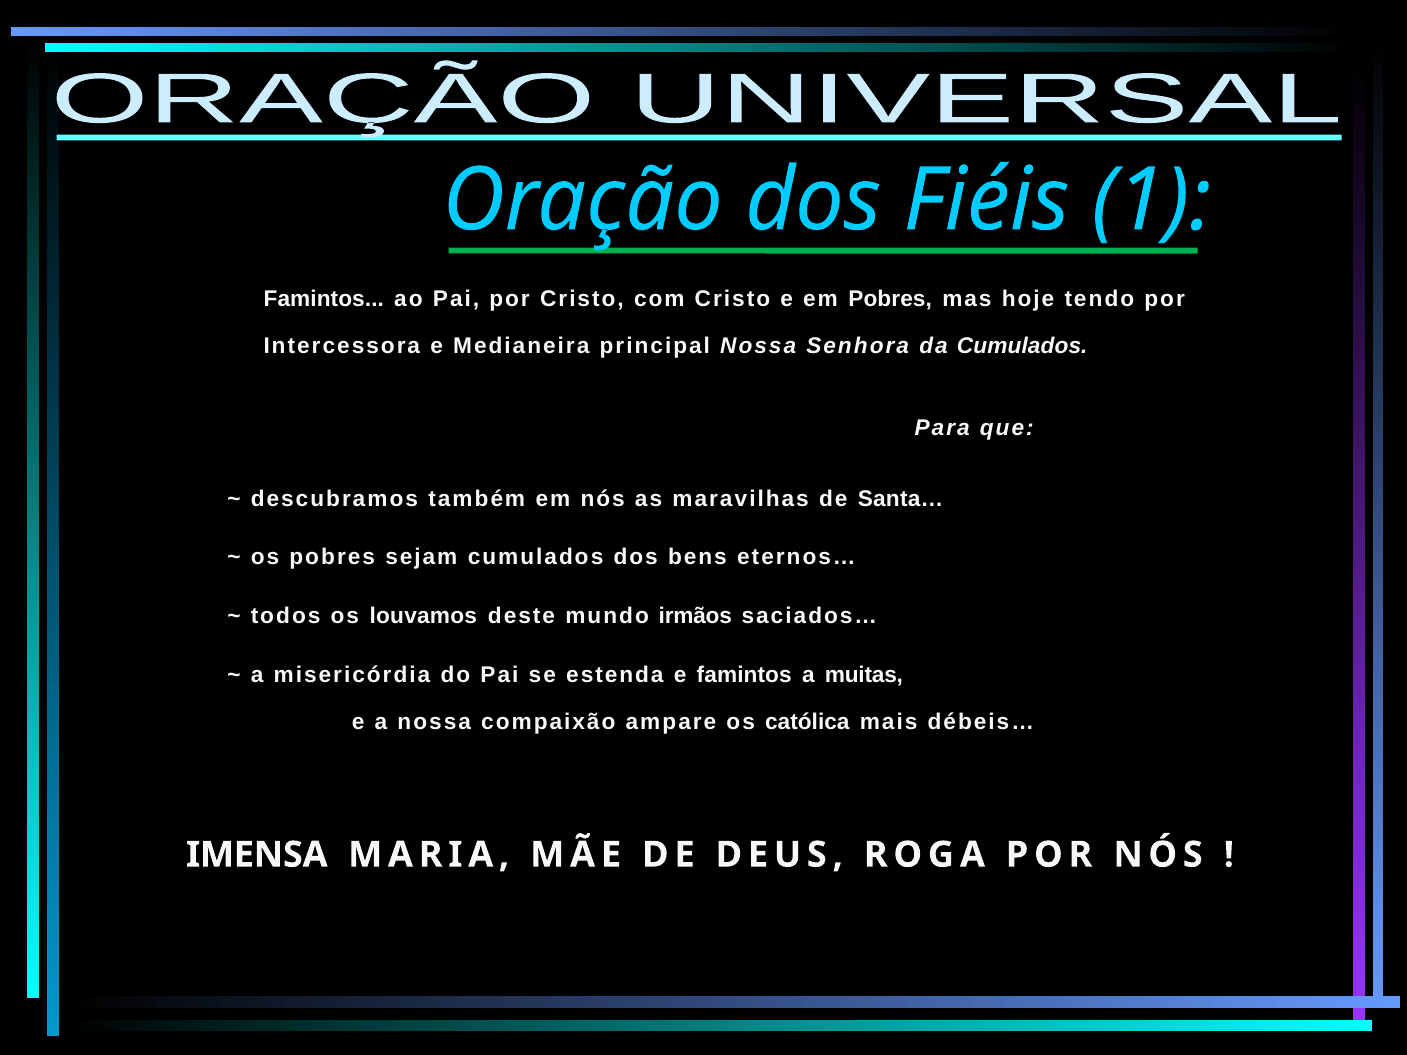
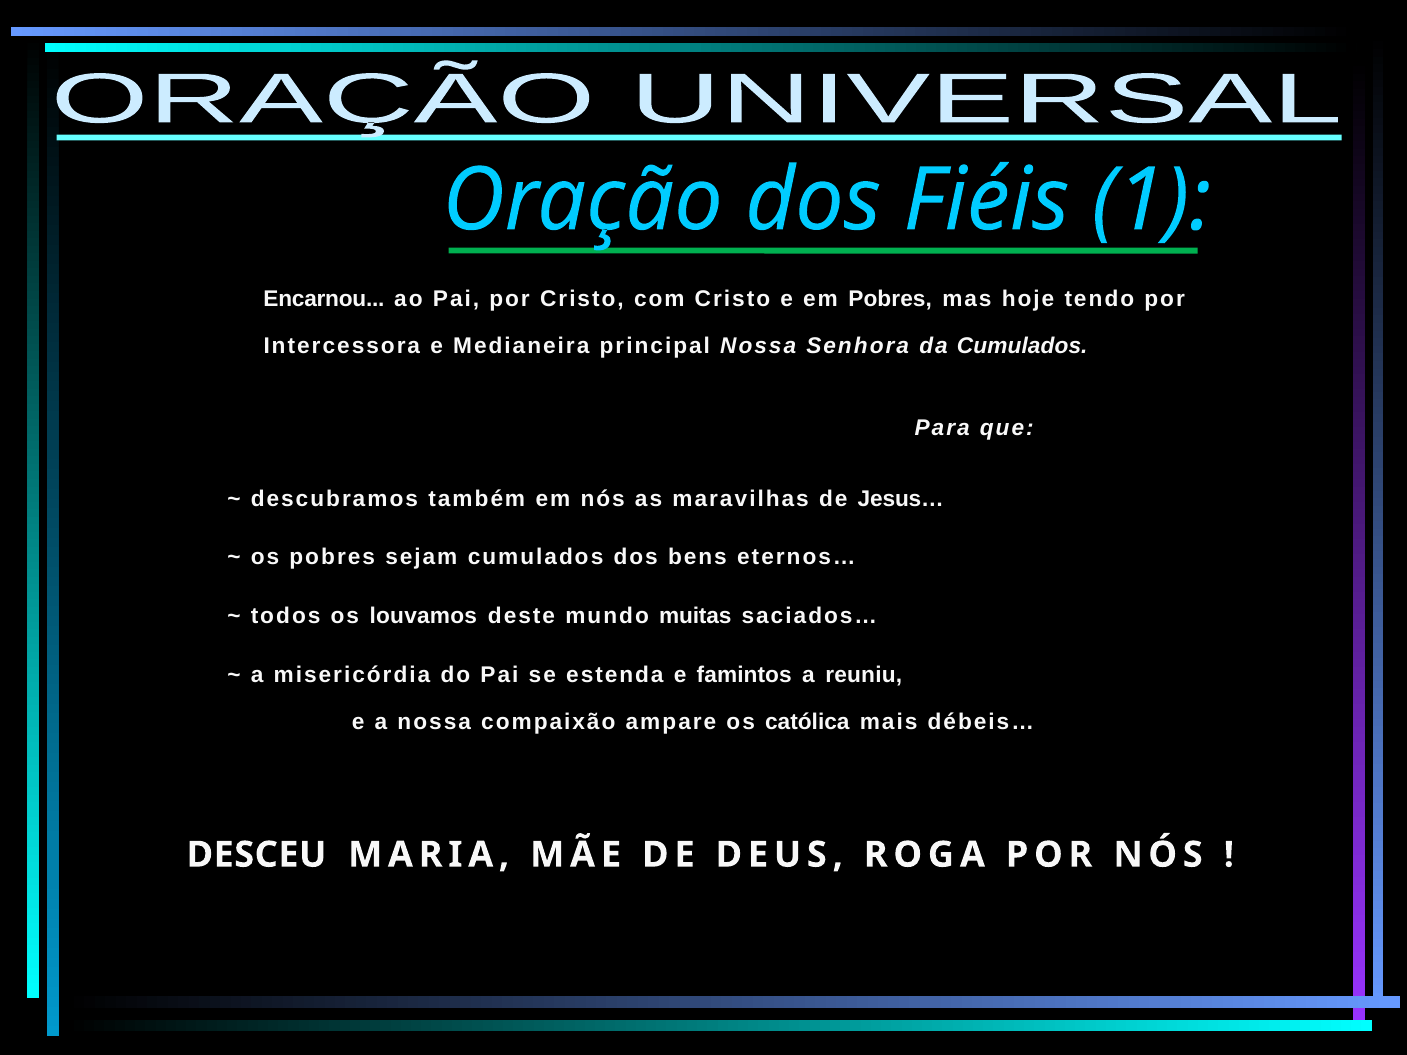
Famintos at (324, 300): Famintos -> Encarnou
Santa…: Santa… -> Jesus…
irmãos: irmãos -> muitas
muitas: muitas -> reuniu
IMENSA: IMENSA -> DESCEU
